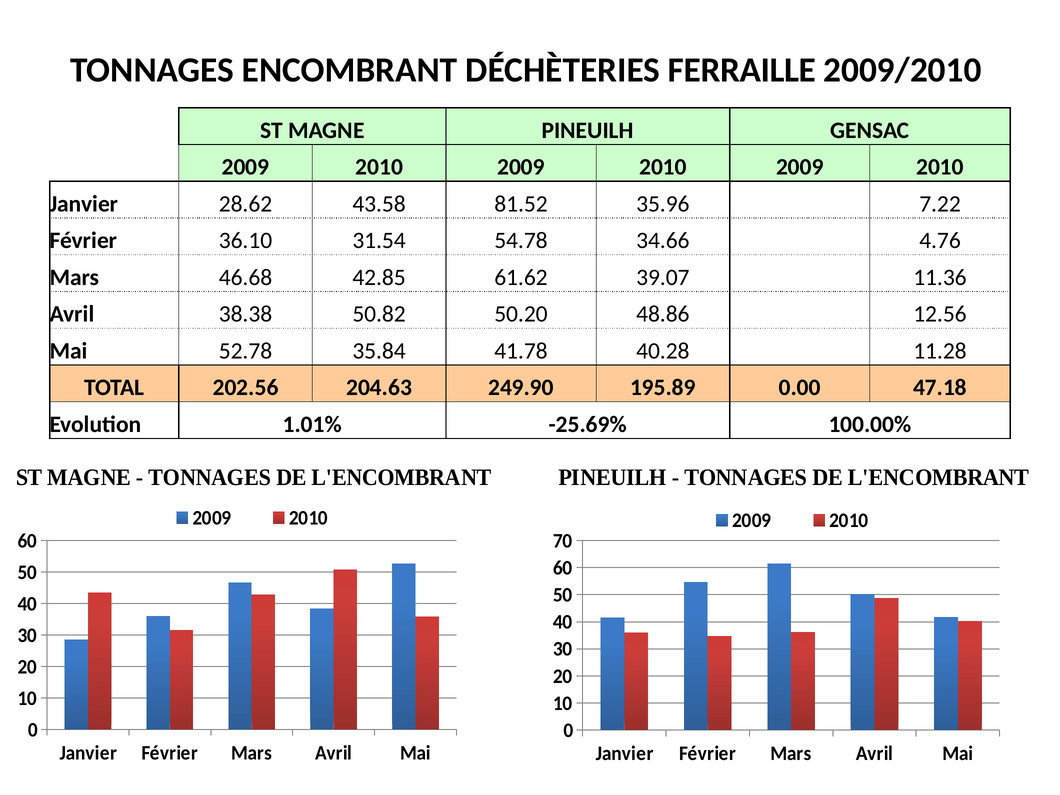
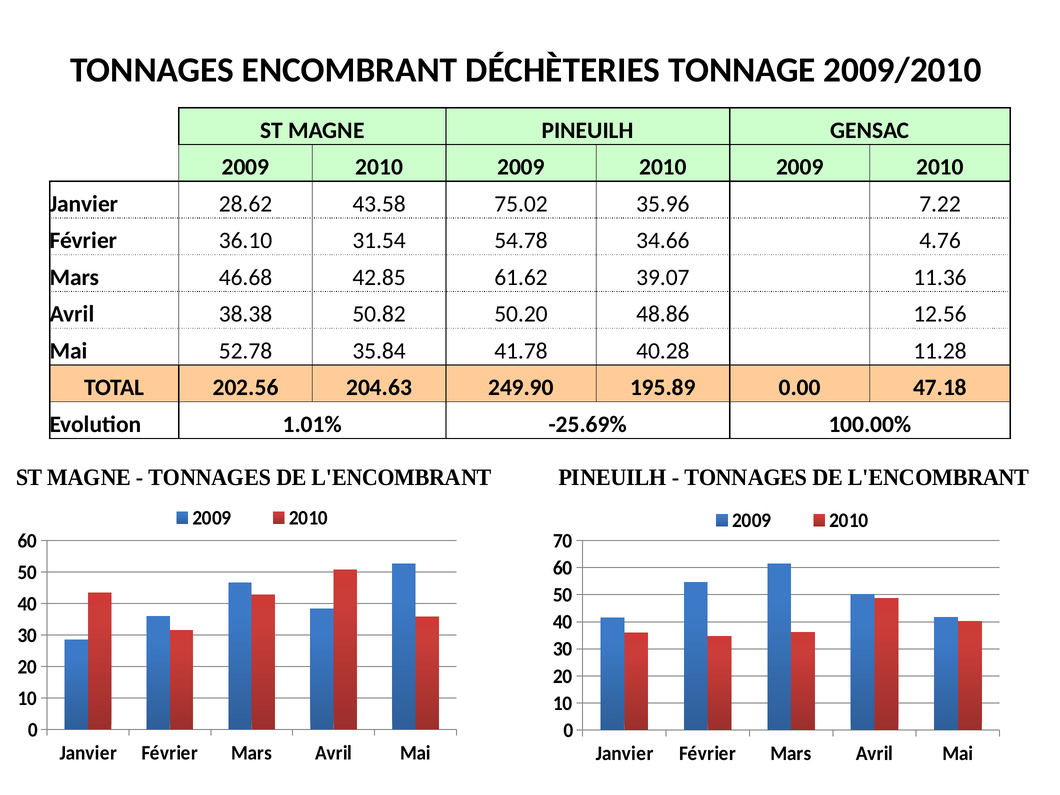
FERRAILLE: FERRAILLE -> TONNAGE
81.52: 81.52 -> 75.02
